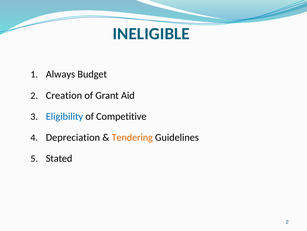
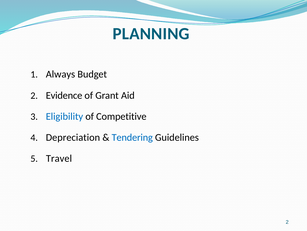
INELIGIBLE: INELIGIBLE -> PLANNING
Creation: Creation -> Evidence
Tendering colour: orange -> blue
Stated: Stated -> Travel
